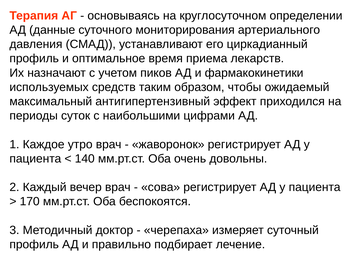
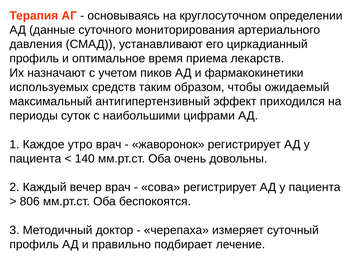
170: 170 -> 806
